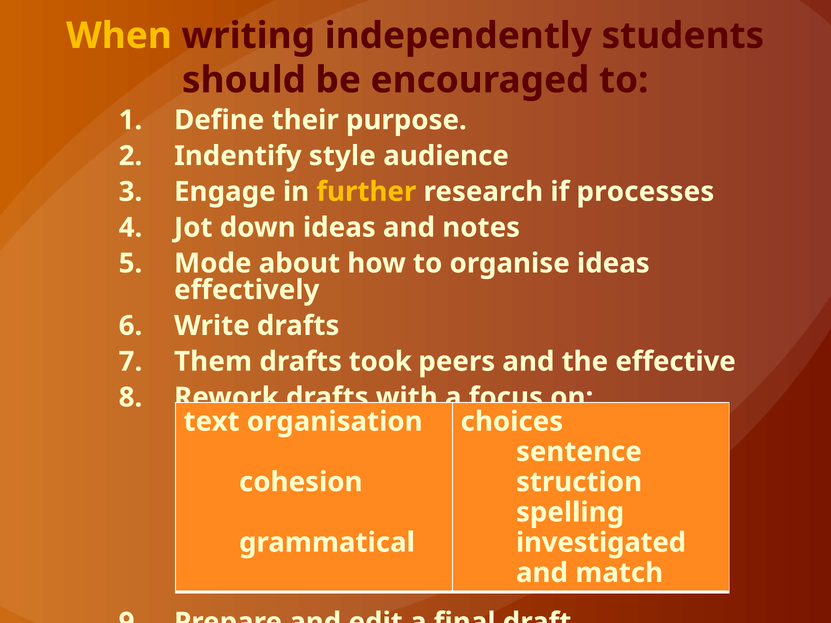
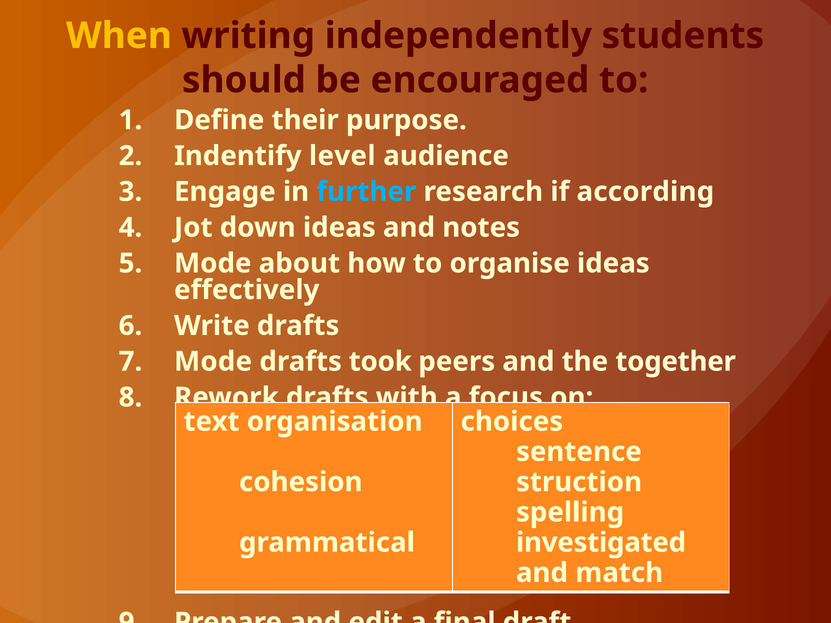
style: style -> level
further colour: yellow -> light blue
processes: processes -> according
Them at (213, 362): Them -> Mode
effective: effective -> together
